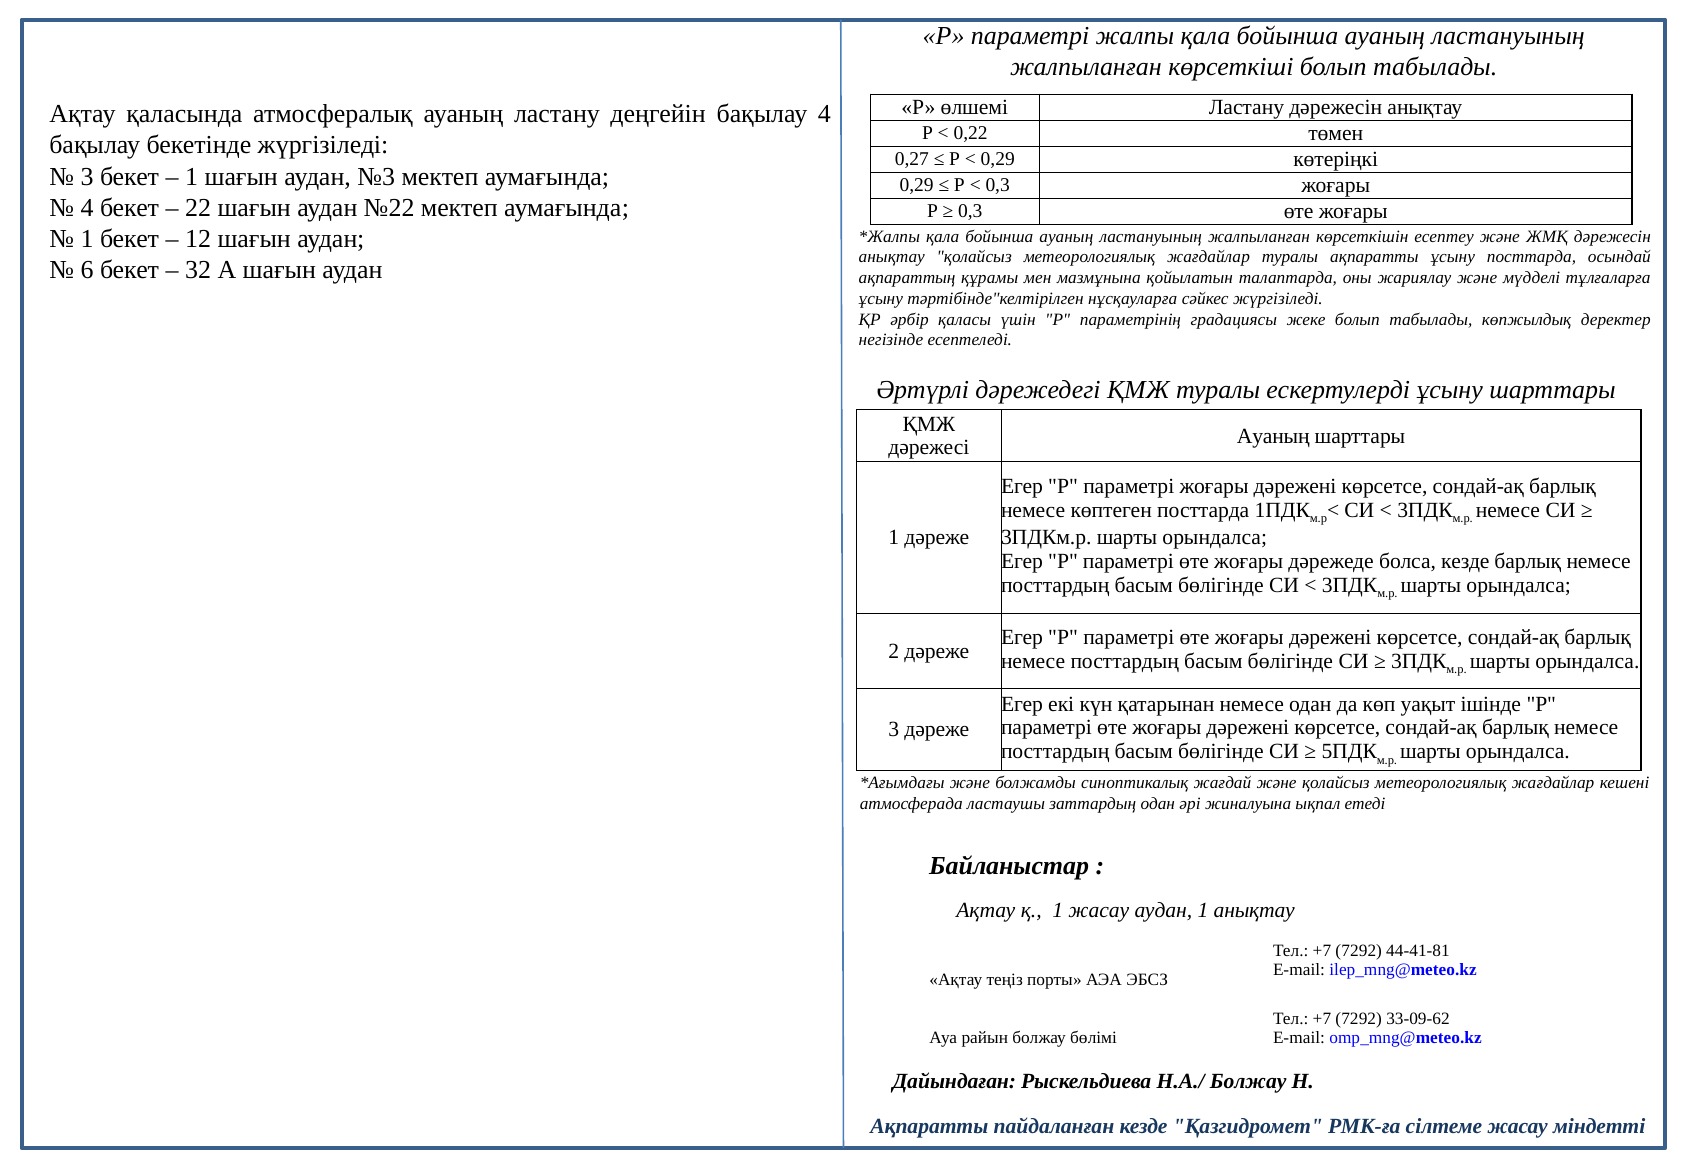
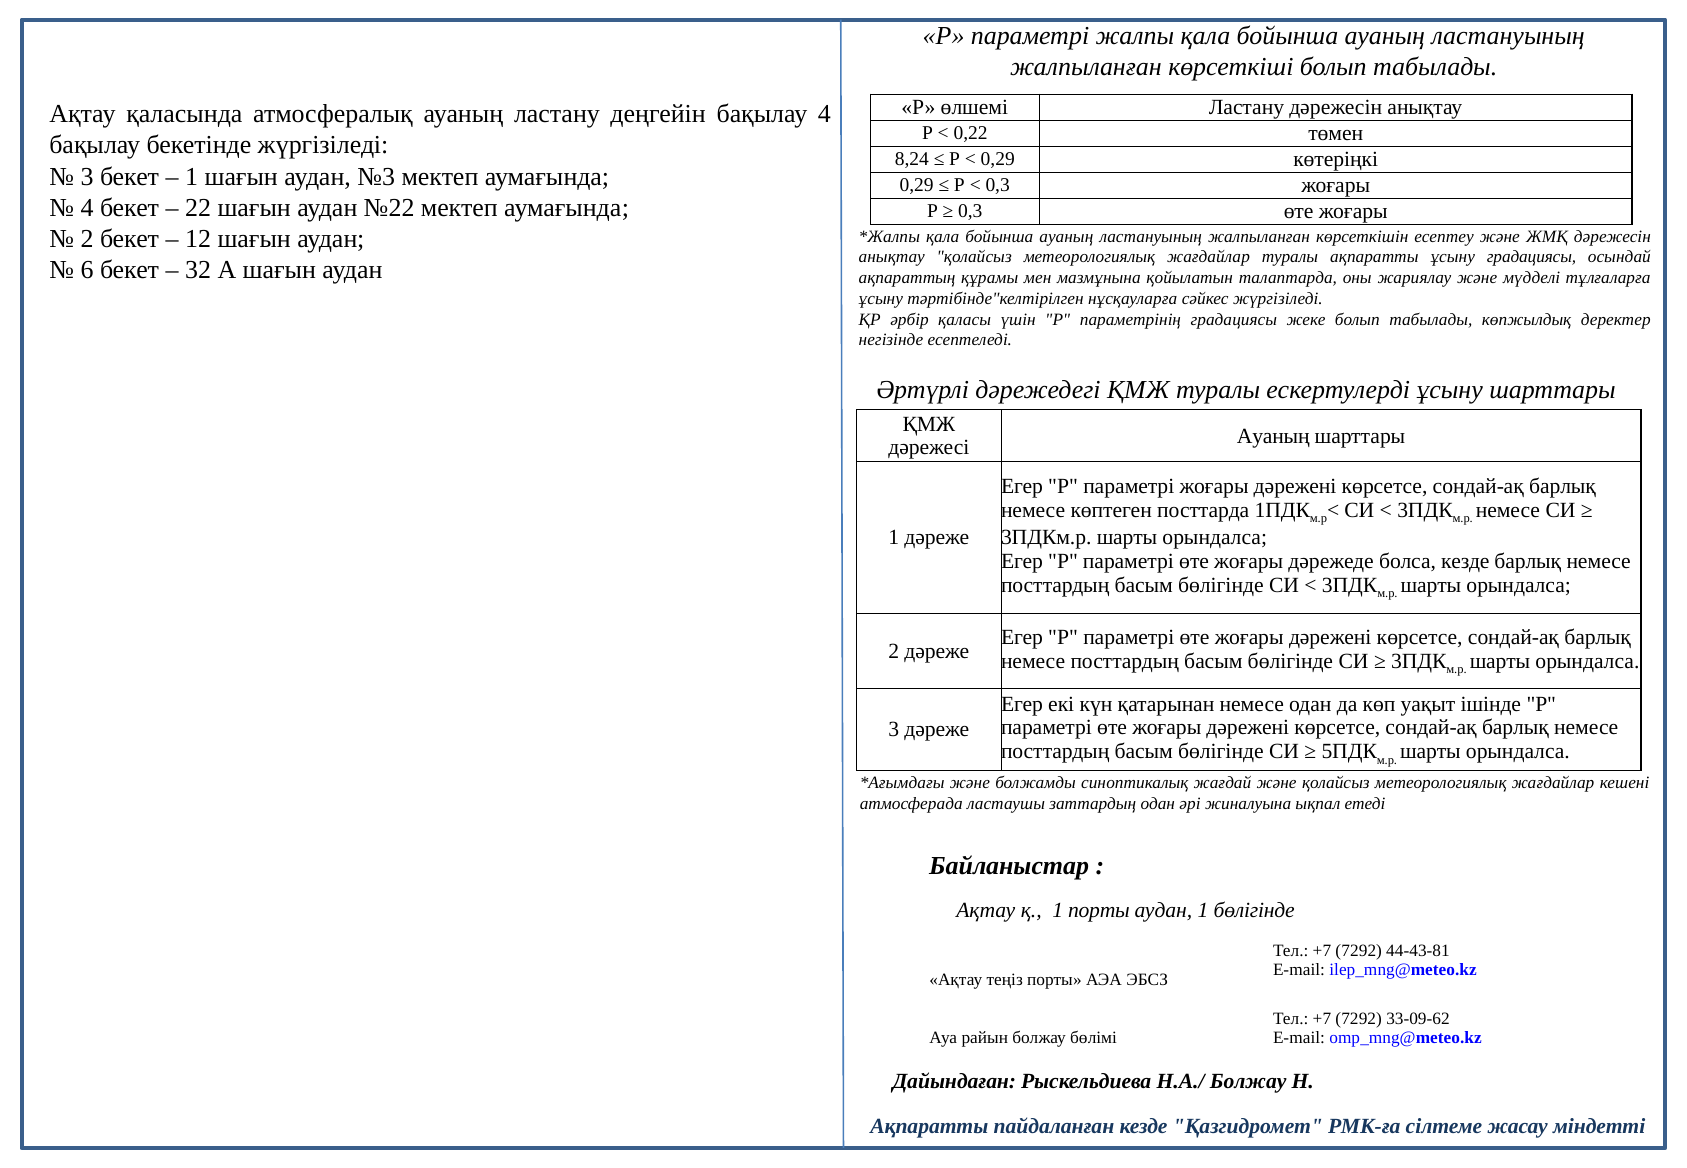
0,27: 0,27 -> 8,24
1 at (87, 239): 1 -> 2
ұсыну посттарда: посттарда -> градациясы
1 жасау: жасау -> порты
1 анықтау: анықтау -> бөлігінде
44-41-81: 44-41-81 -> 44-43-81
